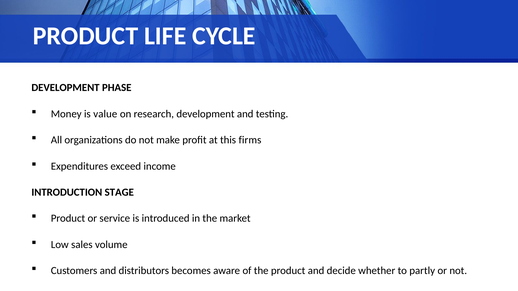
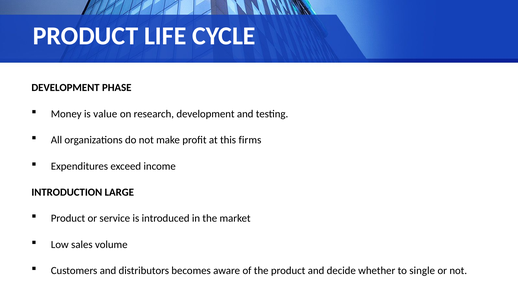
STAGE: STAGE -> LARGE
partly: partly -> single
